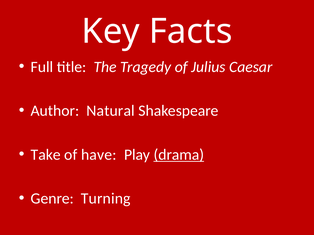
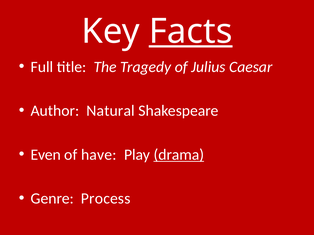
Facts underline: none -> present
Take: Take -> Even
Turning: Turning -> Process
